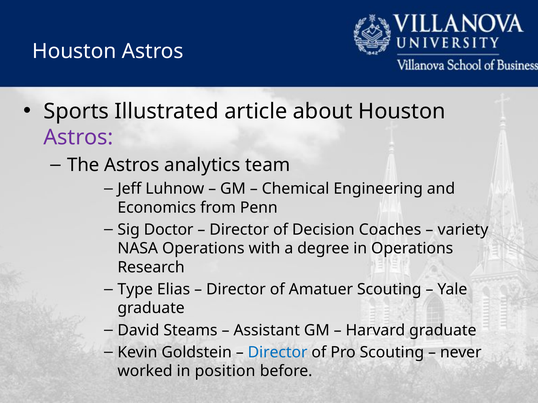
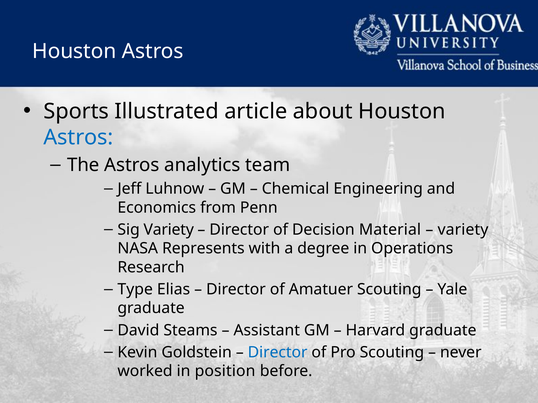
Astros at (78, 137) colour: purple -> blue
Sig Doctor: Doctor -> Variety
Coaches: Coaches -> Material
NASA Operations: Operations -> Represents
